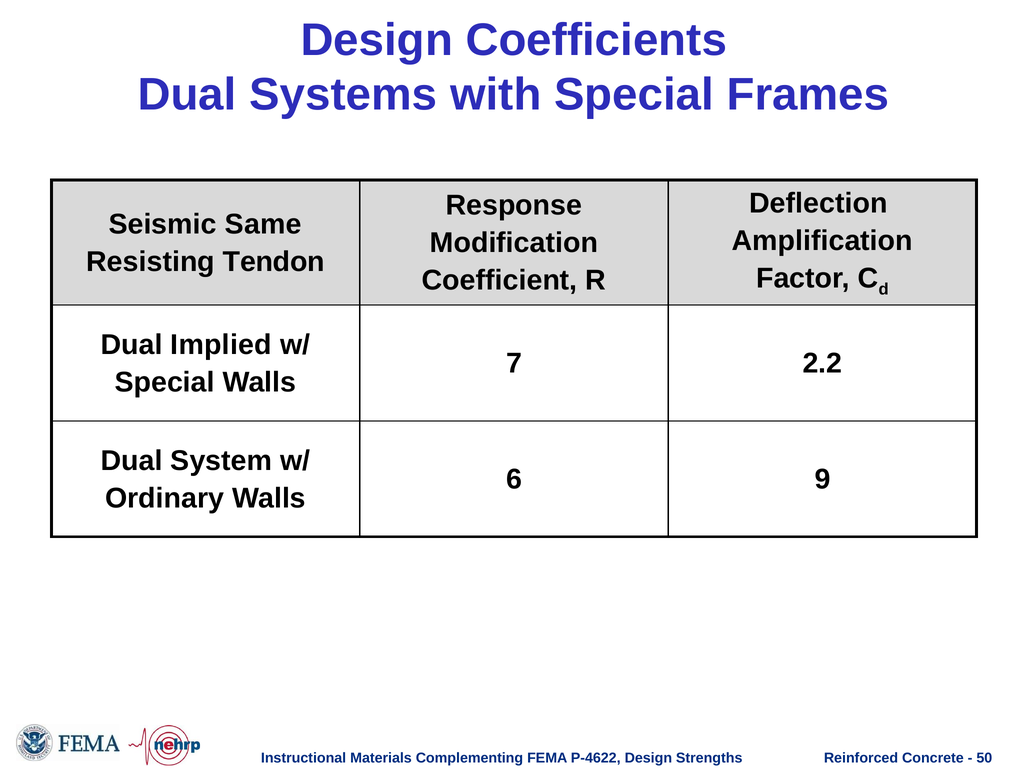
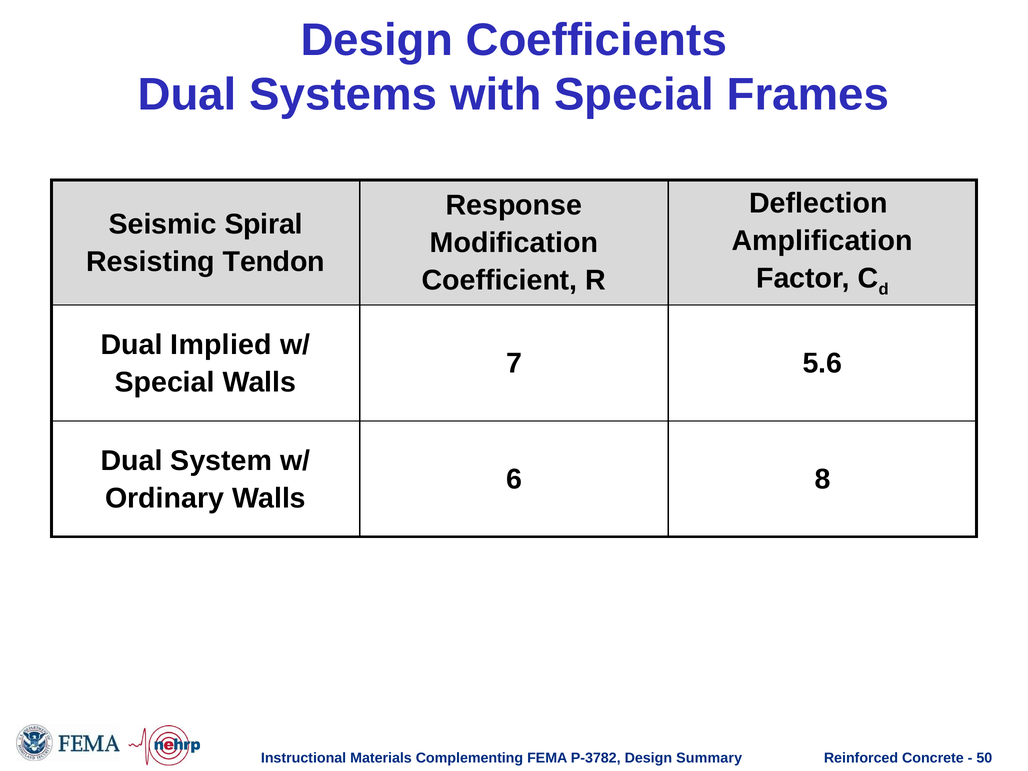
Same: Same -> Spiral
2.2: 2.2 -> 5.6
9: 9 -> 8
P-4622: P-4622 -> P-3782
Strengths: Strengths -> Summary
